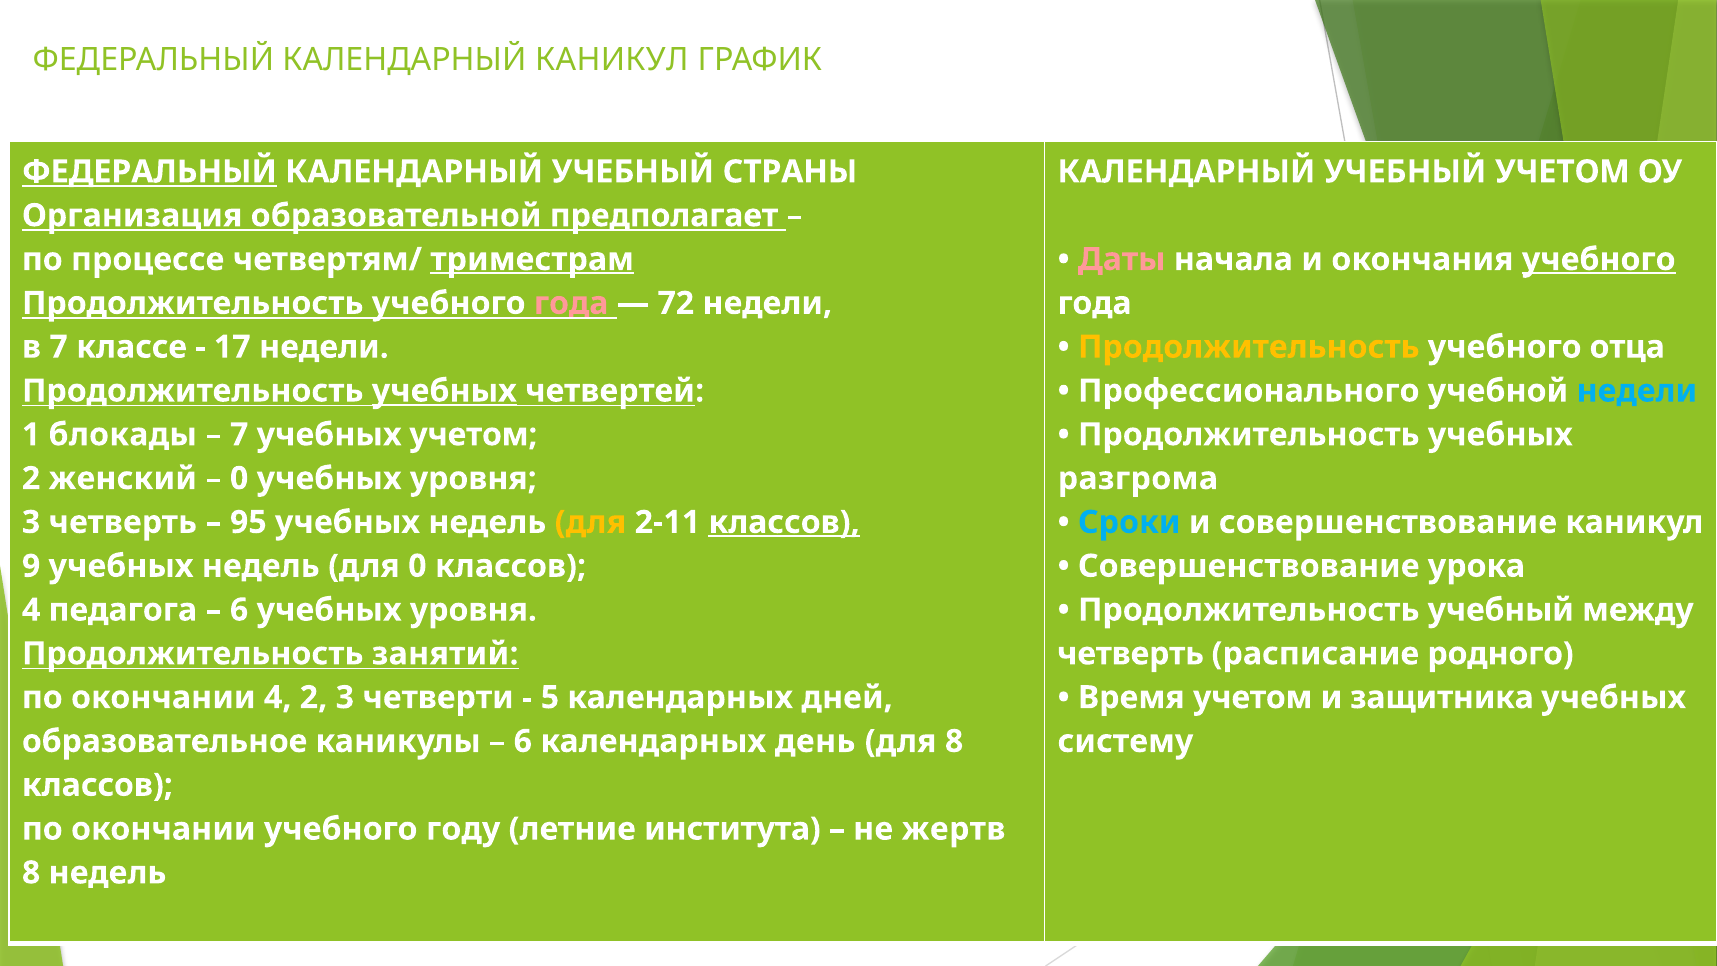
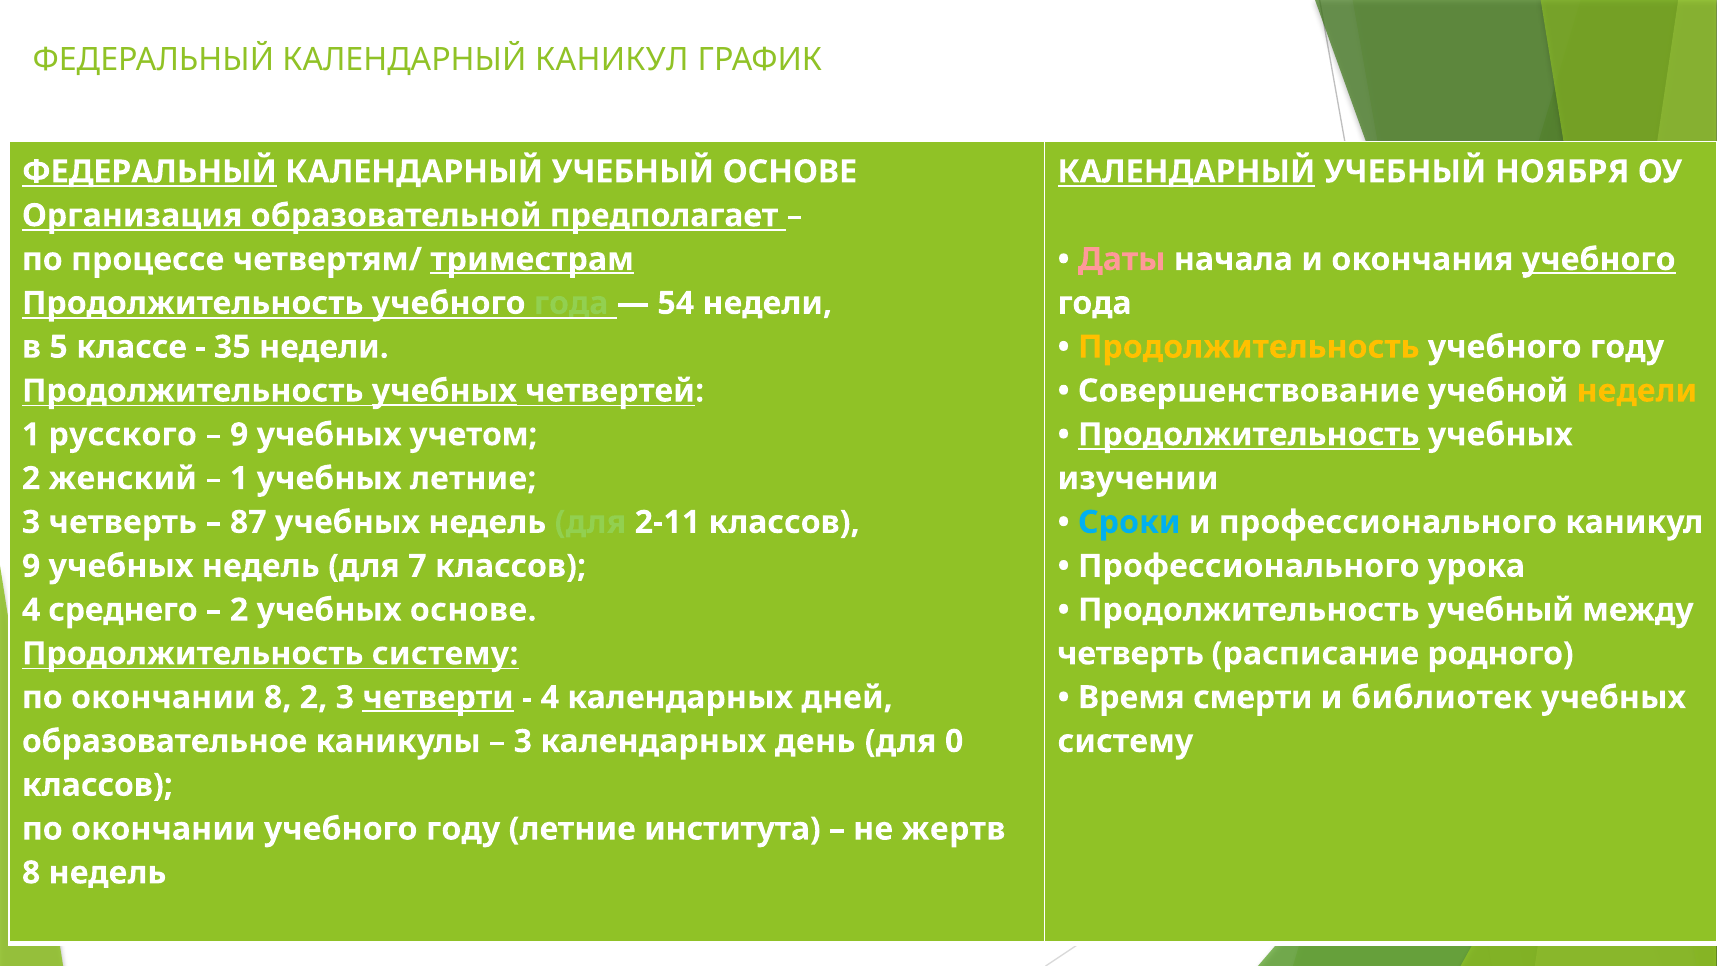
УЧЕБНЫЙ СТРАНЫ: СТРАНЫ -> ОСНОВЕ
КАЛЕНДАРНЫЙ at (1187, 172) underline: none -> present
УЧЕБНЫЙ УЧЕТОМ: УЧЕТОМ -> НОЯБРЯ
года at (571, 303) colour: pink -> light green
72: 72 -> 54
в 7: 7 -> 5
17: 17 -> 35
отца at (1627, 347): отца -> году
Профессионального: Профессионального -> Совершенствование
недели at (1637, 391) colour: light blue -> yellow
блокады: блокады -> русского
7 at (239, 435): 7 -> 9
Продолжительность at (1249, 435) underline: none -> present
0 at (239, 478): 0 -> 1
уровня at (473, 478): уровня -> летние
разгрома: разгрома -> изучении
95: 95 -> 87
для at (590, 522) colour: yellow -> light green
классов at (784, 522) underline: present -> none
и совершенствование: совершенствование -> профессионального
для 0: 0 -> 7
Совершенствование at (1249, 566): Совершенствование -> Профессионального
педагога: педагога -> среднего
6 at (239, 610): 6 -> 2
уровня at (473, 610): уровня -> основе
Продолжительность занятий: занятий -> систему
окончании 4: 4 -> 8
четверти underline: none -> present
5 at (550, 697): 5 -> 4
Время учетом: учетом -> смерти
защитника: защитника -> библиотек
6 at (523, 741): 6 -> 3
для 8: 8 -> 0
